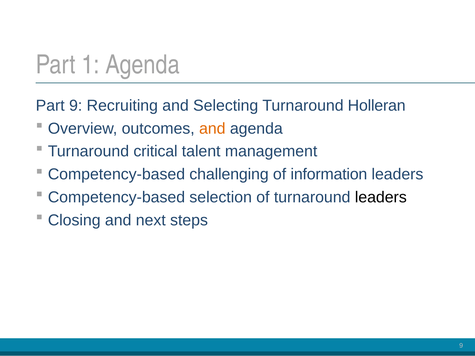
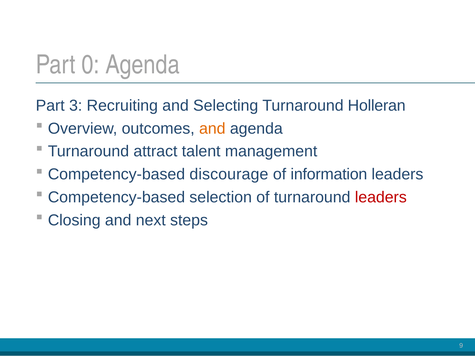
1: 1 -> 0
Part 9: 9 -> 3
critical: critical -> attract
challenging: challenging -> discourage
leaders at (381, 197) colour: black -> red
